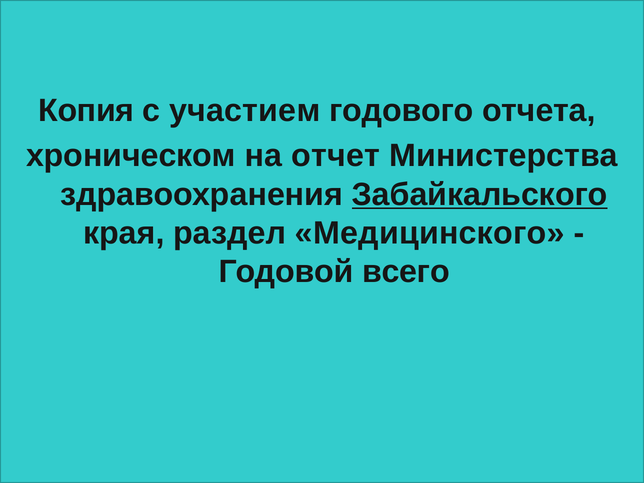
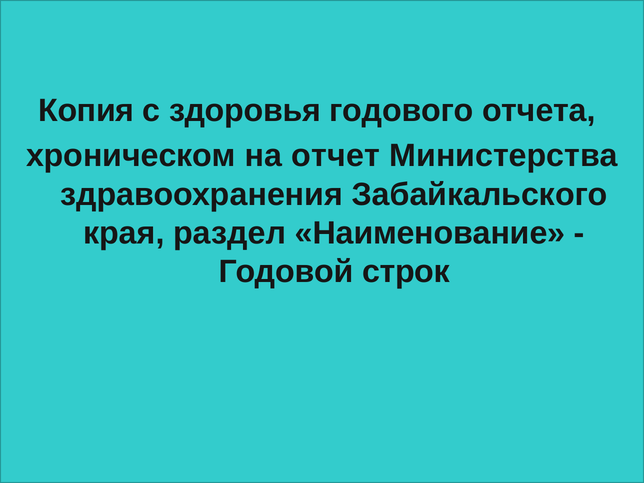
участием: участием -> здоровья
Забайкальского underline: present -> none
Медицинского: Медицинского -> Наименование
всего: всего -> строк
